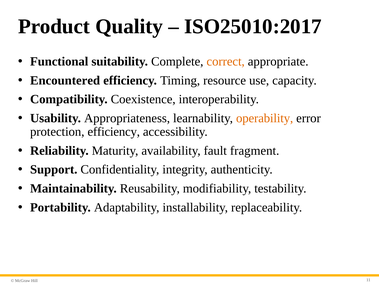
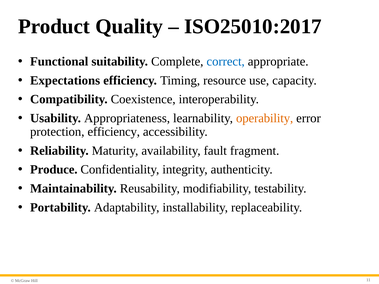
correct colour: orange -> blue
Encountered: Encountered -> Expectations
Support: Support -> Produce
